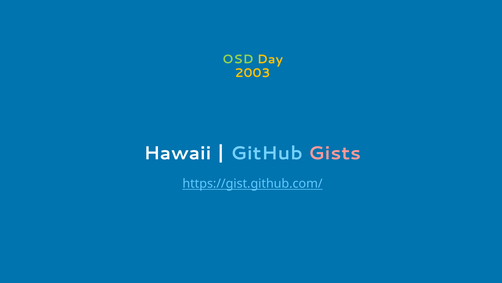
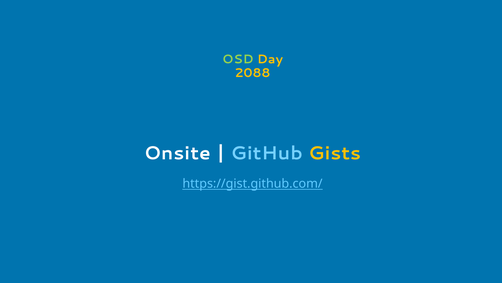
2003: 2003 -> 2088
Hawaii: Hawaii -> Onsite
Gists colour: pink -> yellow
